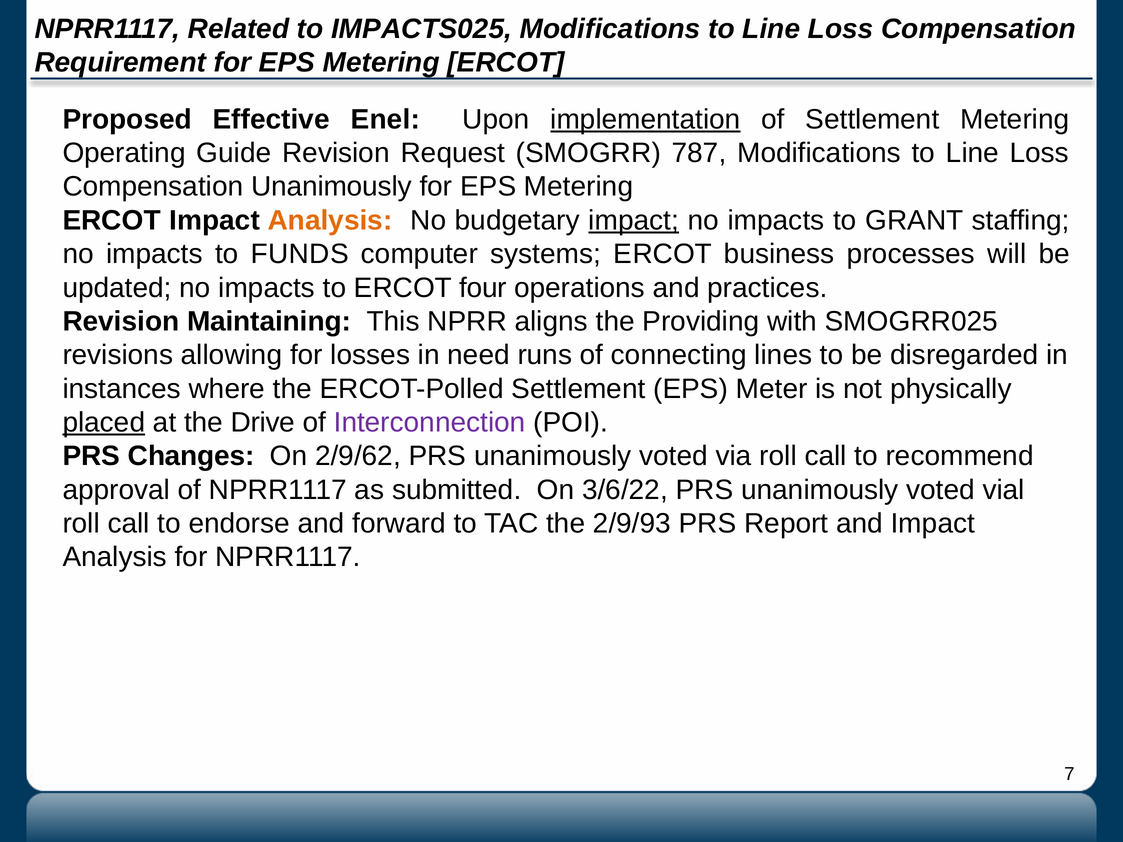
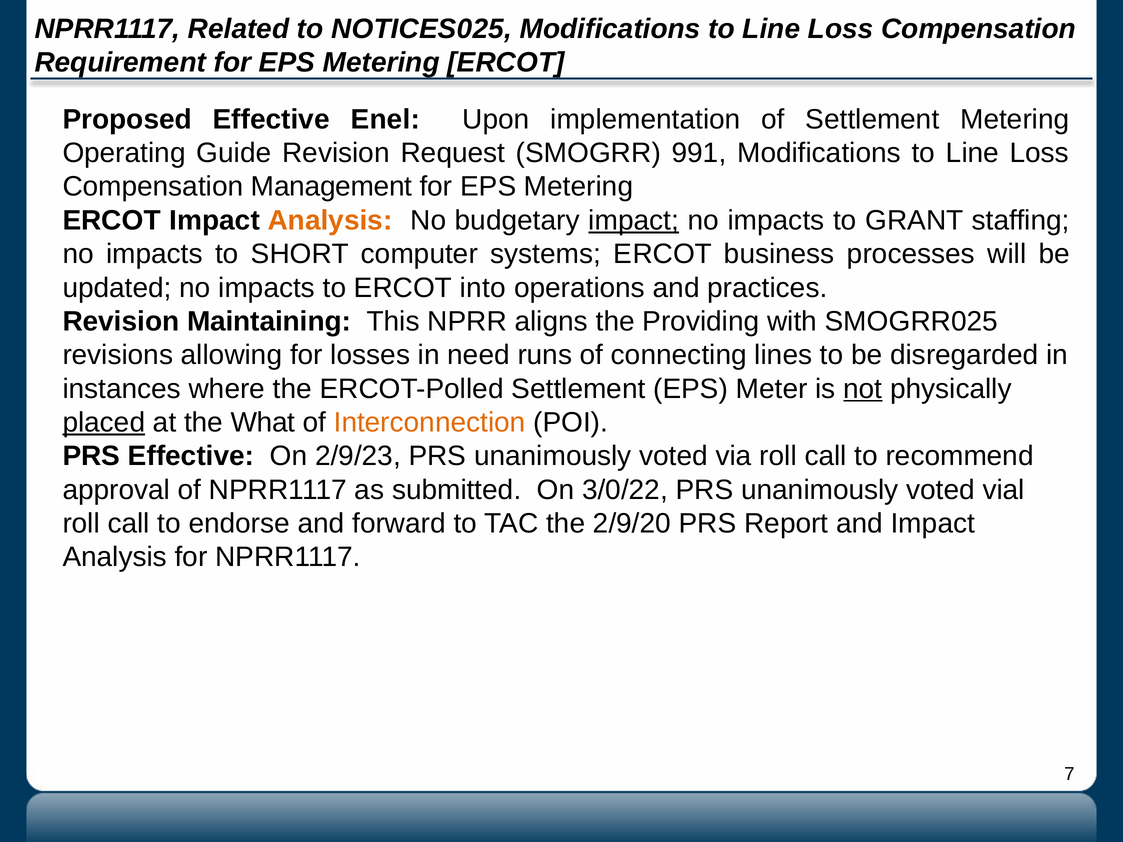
IMPACTS025: IMPACTS025 -> NOTICES025
implementation underline: present -> none
787: 787 -> 991
Compensation Unanimously: Unanimously -> Management
FUNDS: FUNDS -> SHORT
four: four -> into
not underline: none -> present
Drive: Drive -> What
Interconnection colour: purple -> orange
PRS Changes: Changes -> Effective
2/9/62: 2/9/62 -> 2/9/23
3/6/22: 3/6/22 -> 3/0/22
2/9/93: 2/9/93 -> 2/9/20
